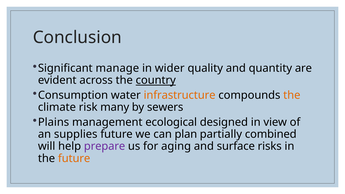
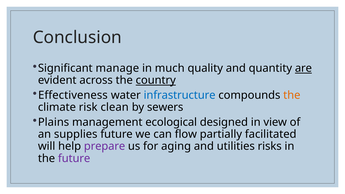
wider: wider -> much
are underline: none -> present
Consumption: Consumption -> Effectiveness
infrastructure colour: orange -> blue
many: many -> clean
plan: plan -> flow
combined: combined -> facilitated
surface: surface -> utilities
future at (74, 158) colour: orange -> purple
